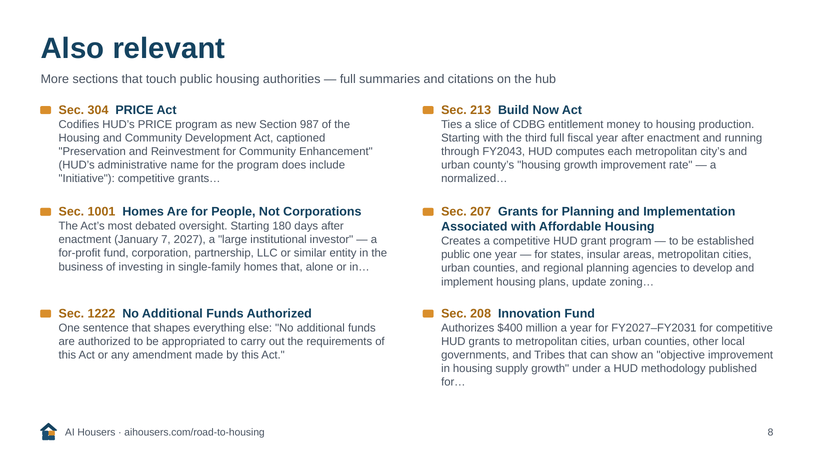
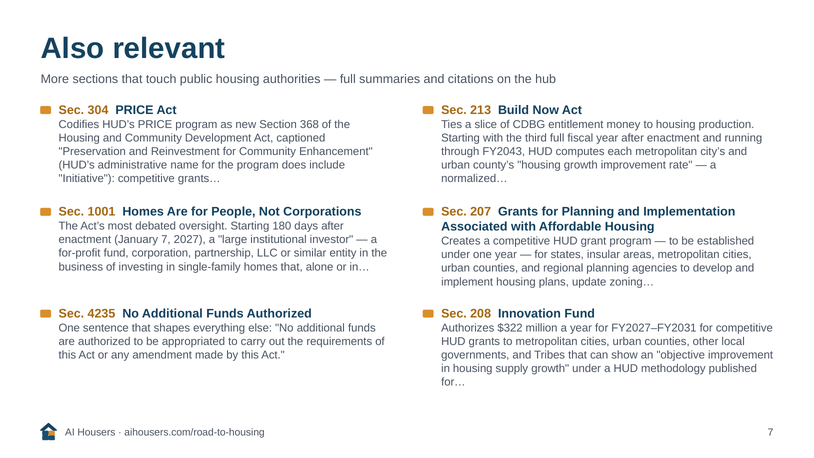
987: 987 -> 368
public at (456, 255): public -> under
1222: 1222 -> 4235
$400: $400 -> $322
aihousers.com/road-to-housing 8: 8 -> 7
